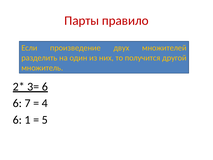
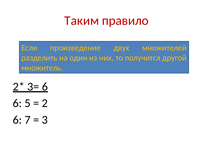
Парты: Парты -> Таким
7: 7 -> 5
4: 4 -> 2
1: 1 -> 7
5: 5 -> 3
